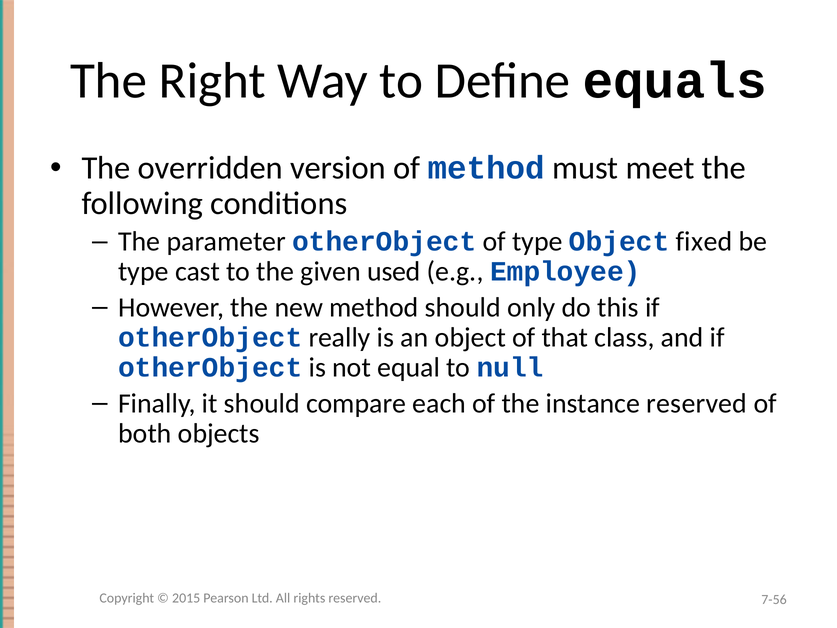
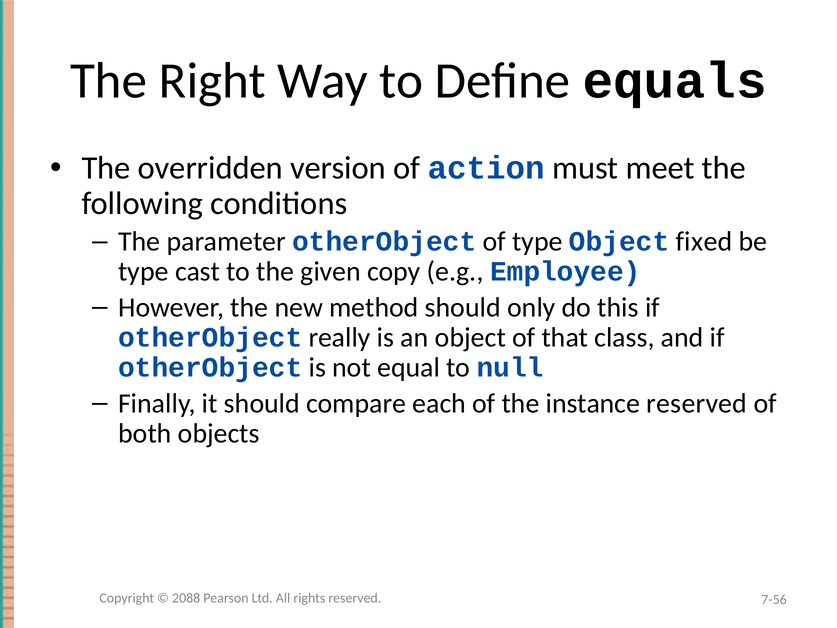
of method: method -> action
used: used -> copy
2015: 2015 -> 2088
